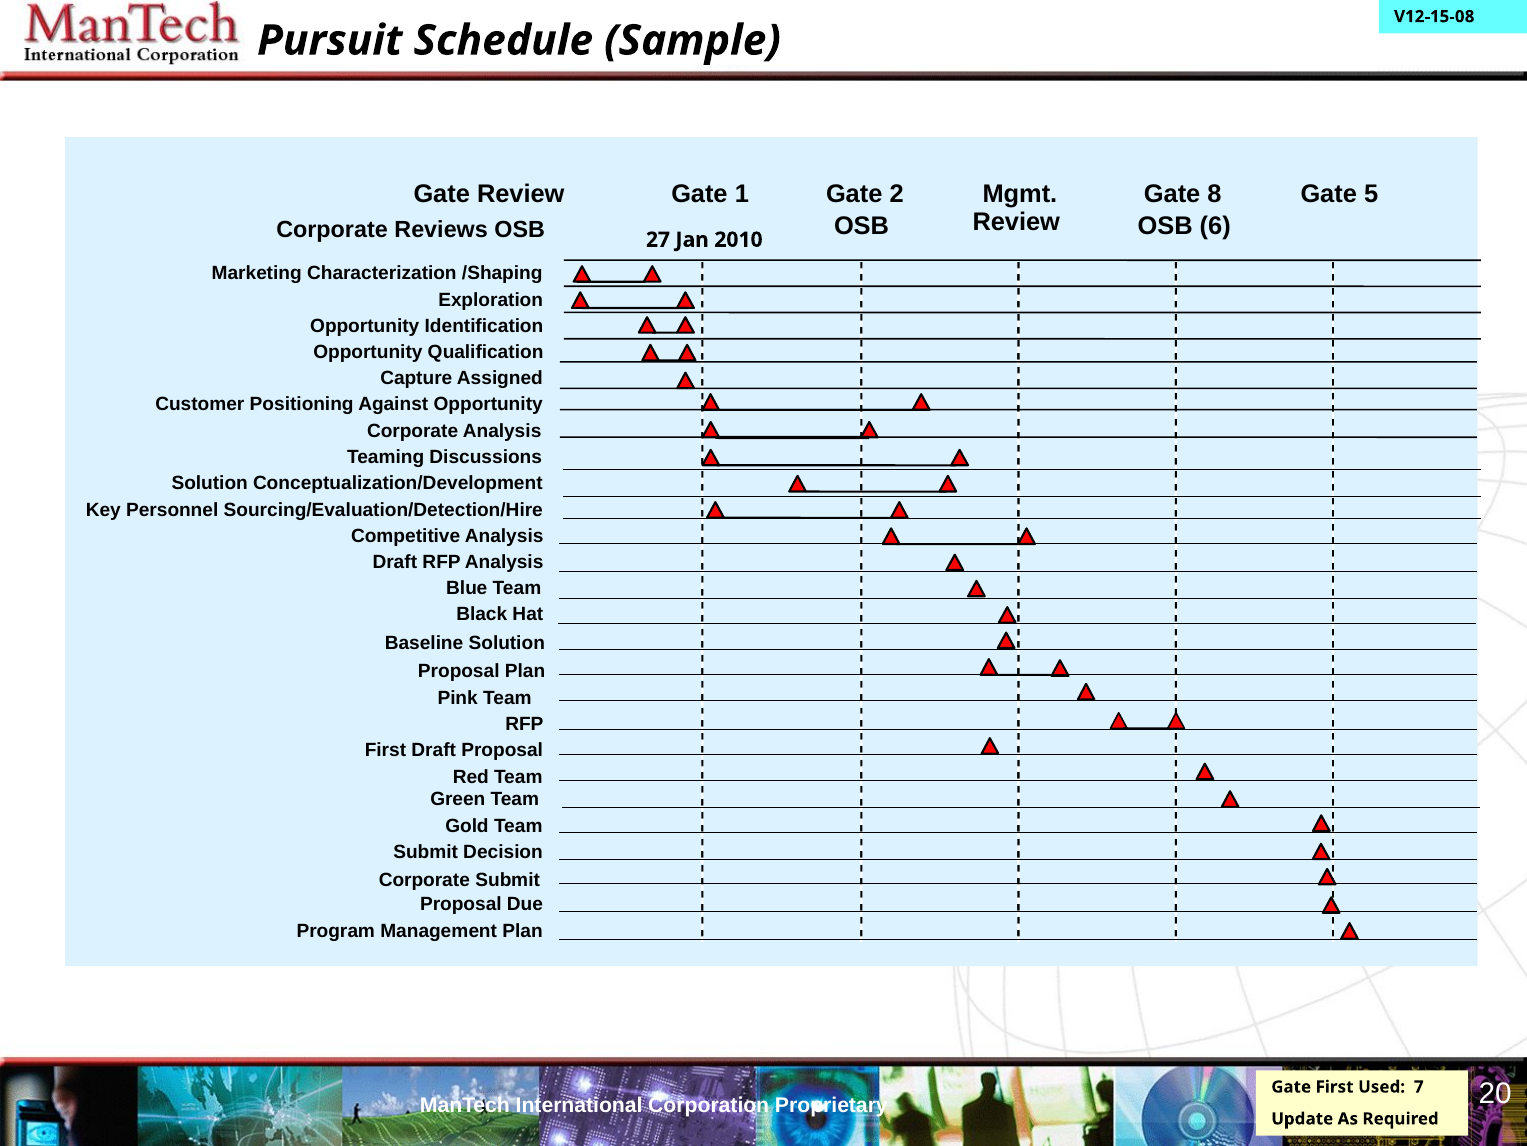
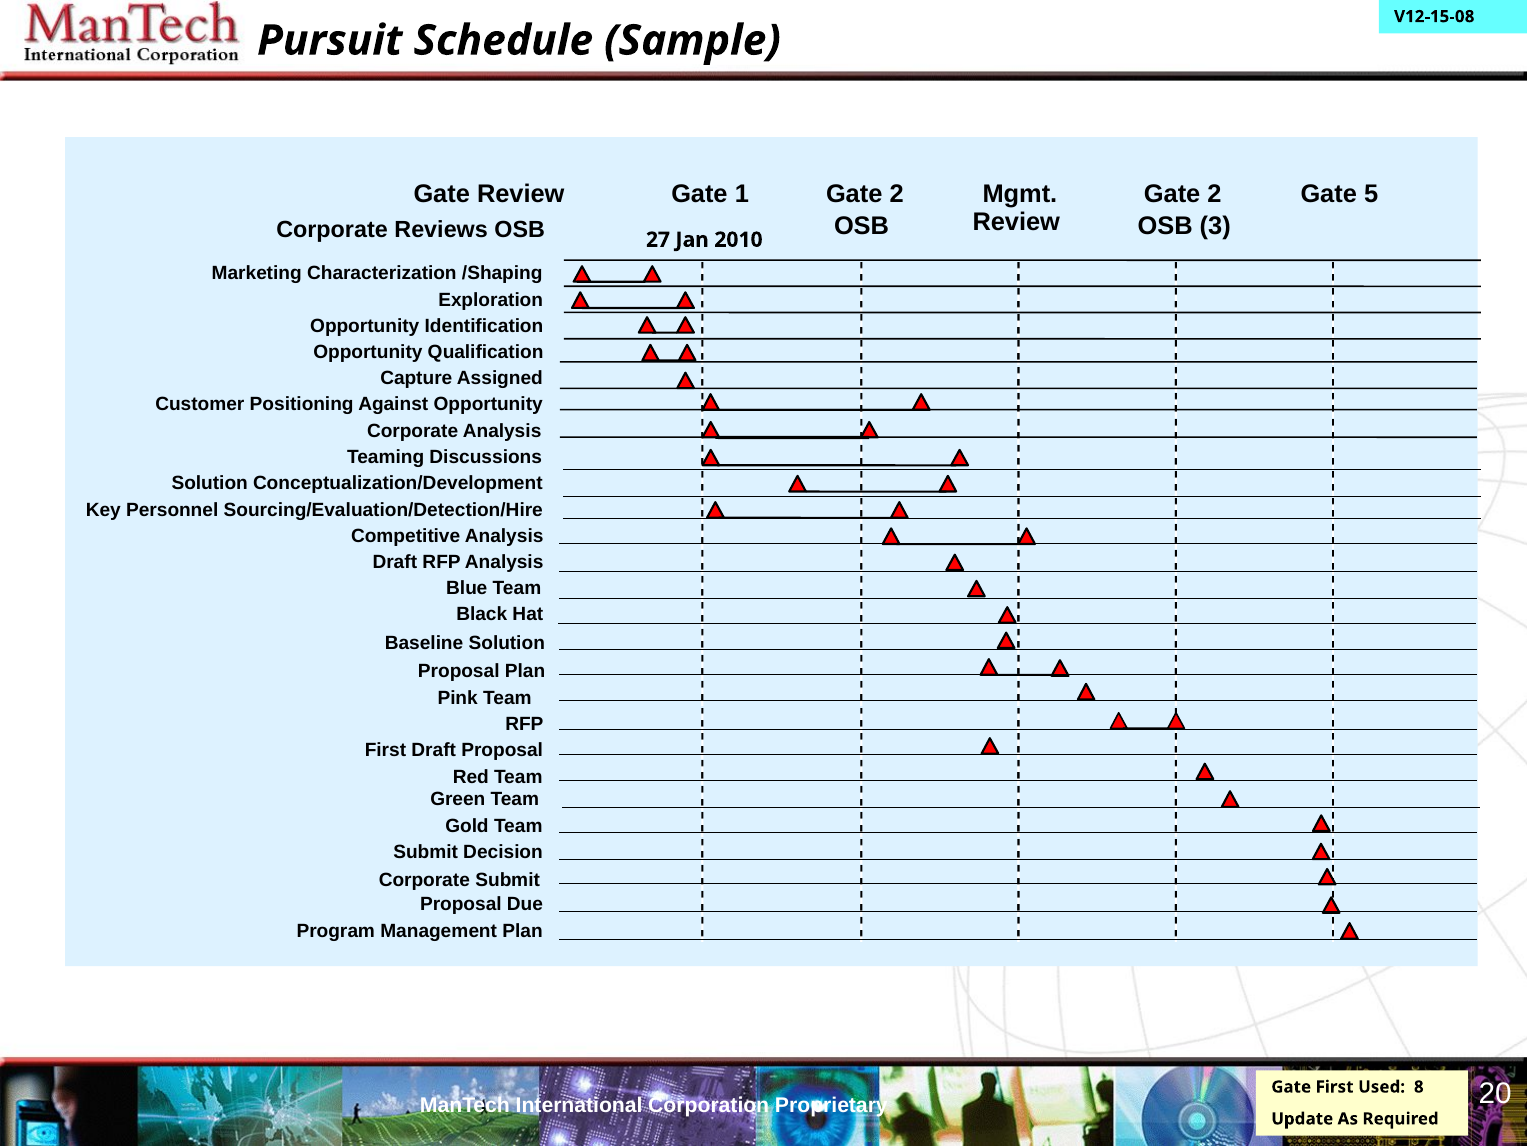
8 at (1215, 194): 8 -> 2
6: 6 -> 3
7: 7 -> 8
